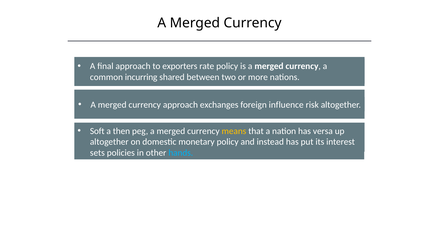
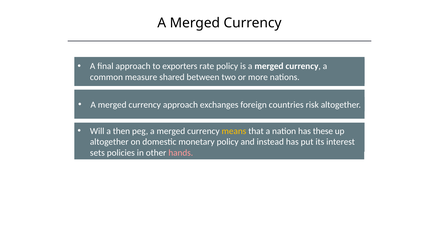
incurring: incurring -> measure
influence: influence -> countries
Soft: Soft -> Will
versa: versa -> these
hands colour: light blue -> pink
